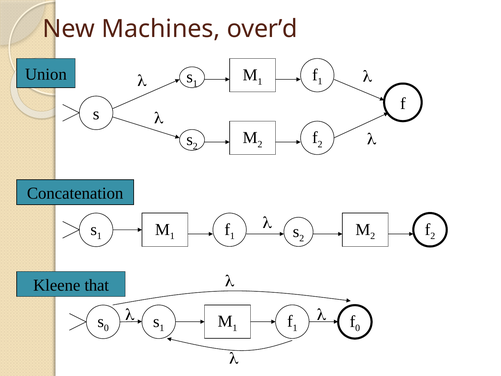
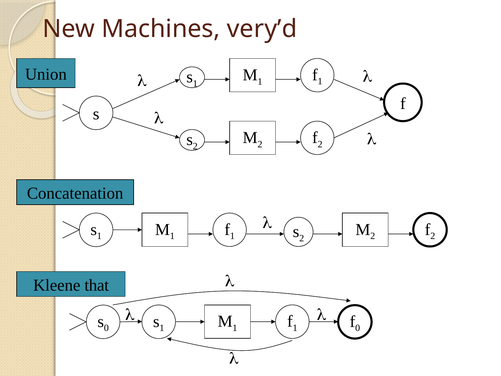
over’d: over’d -> very’d
